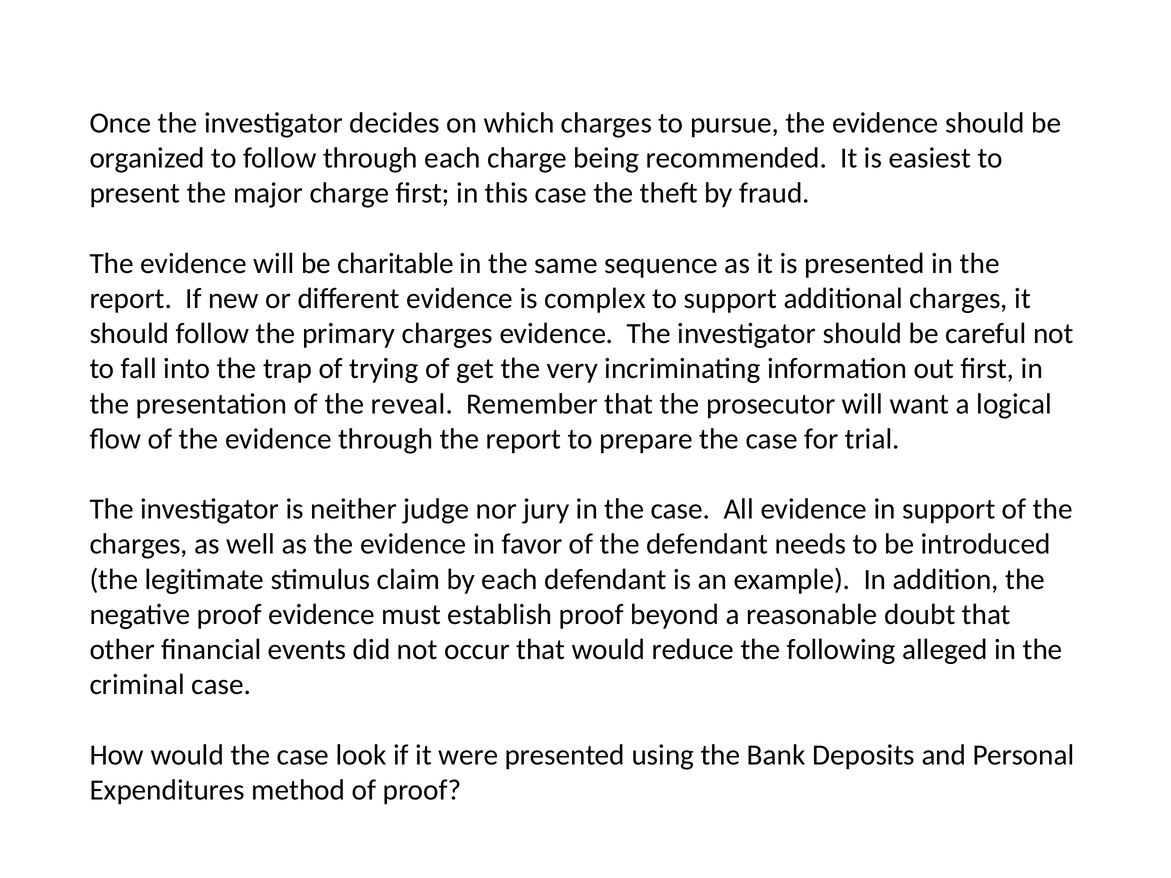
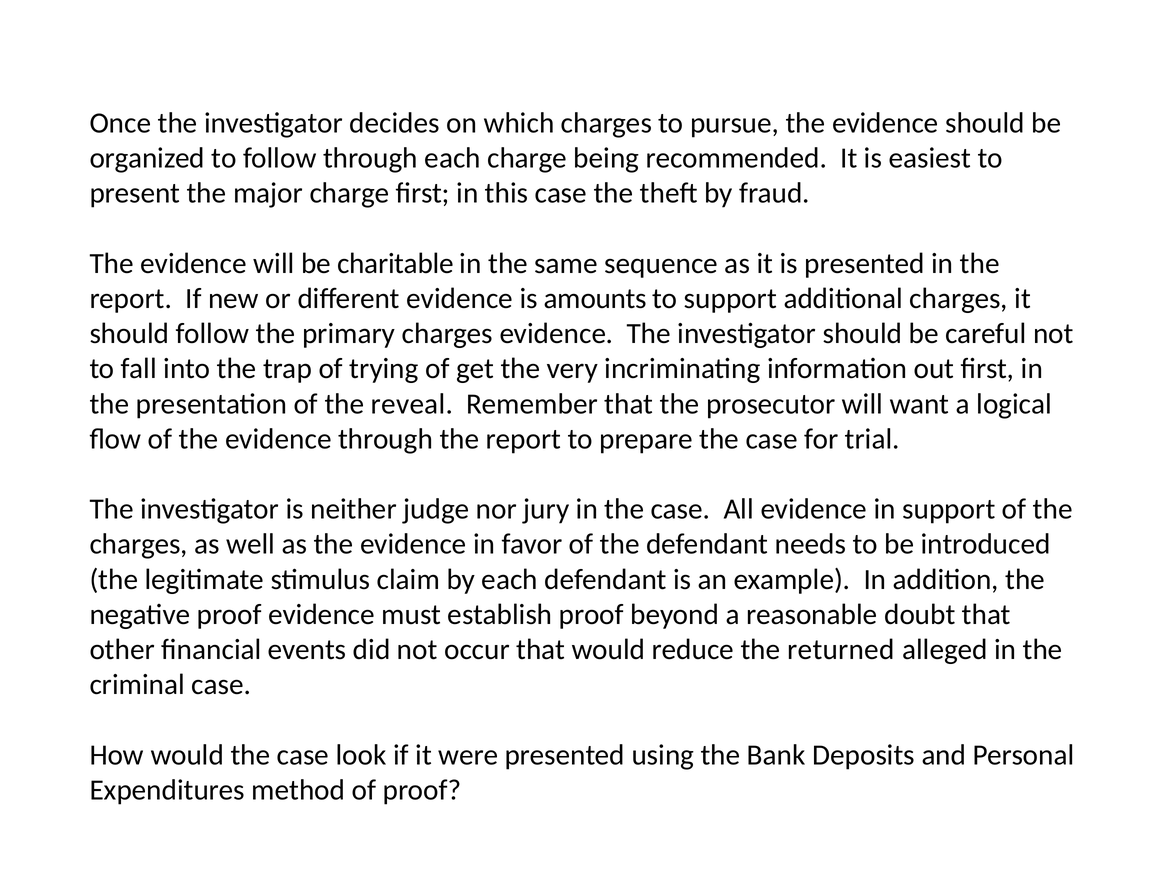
complex: complex -> amounts
following: following -> returned
